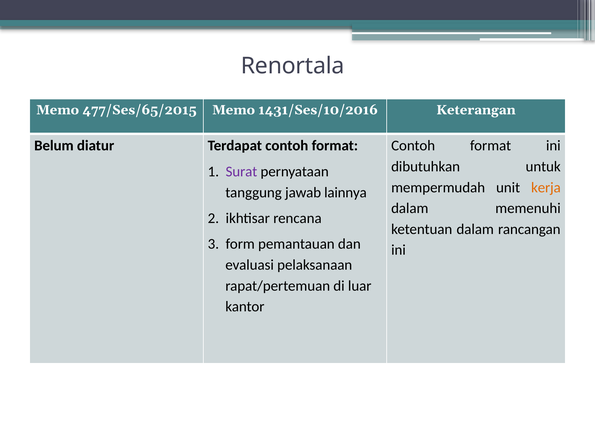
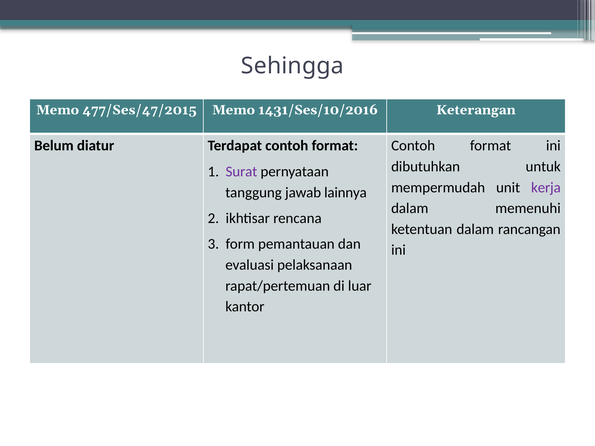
Renortala: Renortala -> Sehingga
477/Ses/65/2015: 477/Ses/65/2015 -> 477/Ses/47/2015
kerja colour: orange -> purple
